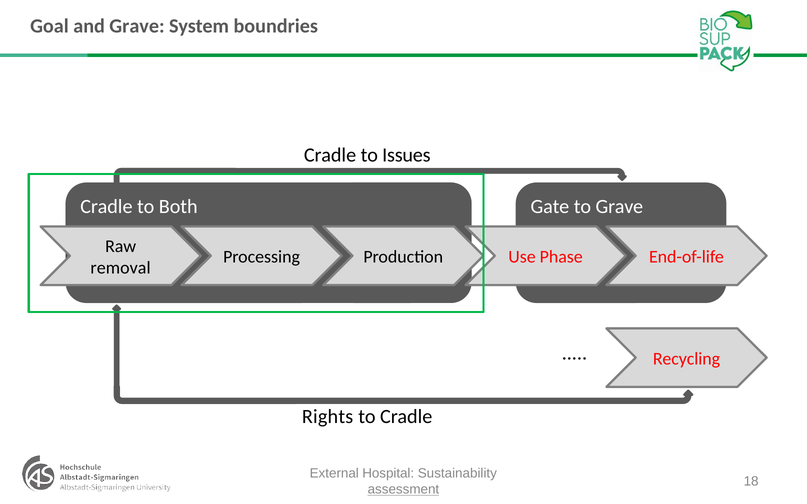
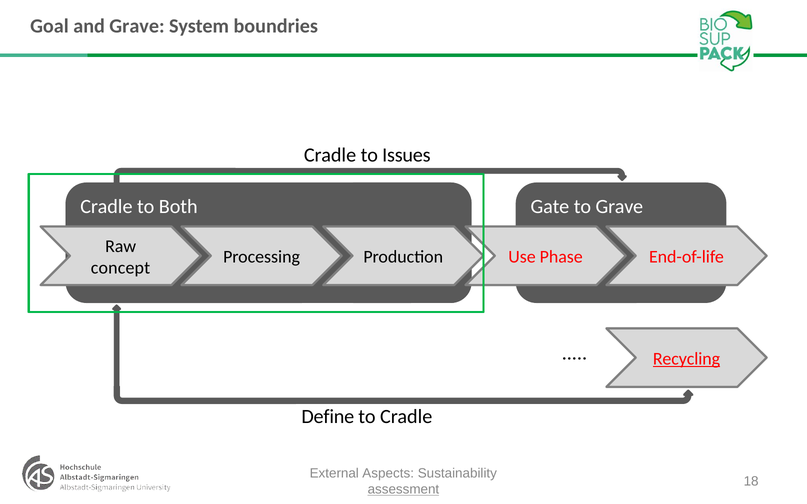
removal: removal -> concept
Recycling underline: none -> present
Rights: Rights -> Define
Hospital: Hospital -> Aspects
